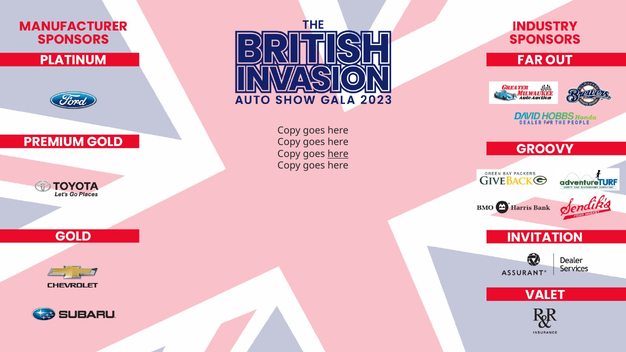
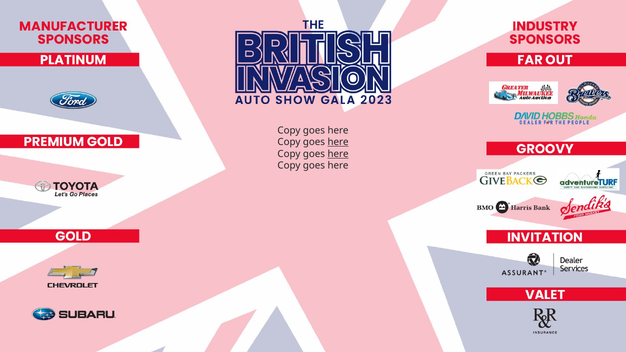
here at (338, 142) underline: none -> present
